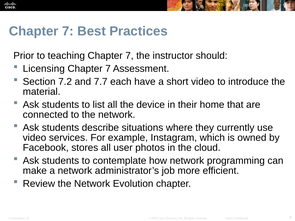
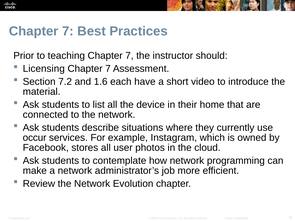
7.7: 7.7 -> 1.6
video at (35, 138): video -> occur
